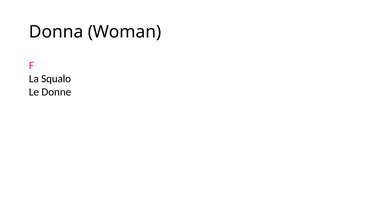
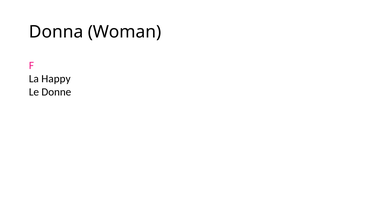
Squalo: Squalo -> Happy
